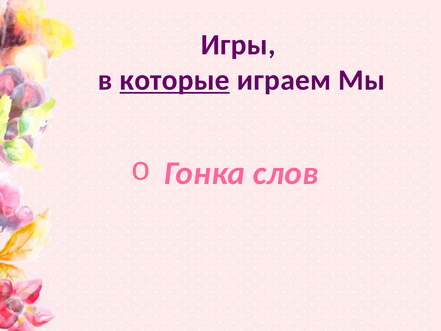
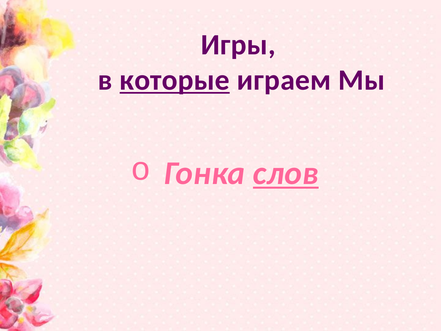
слов underline: none -> present
